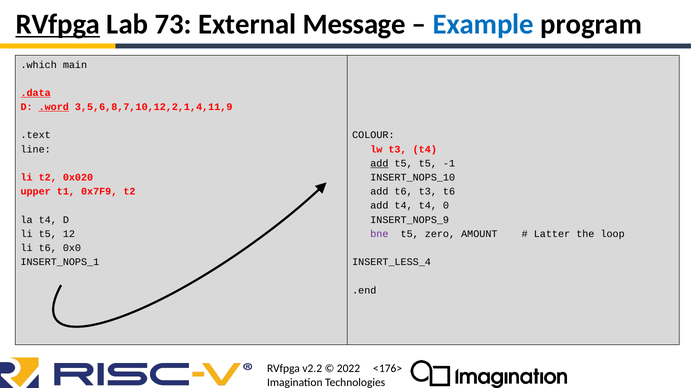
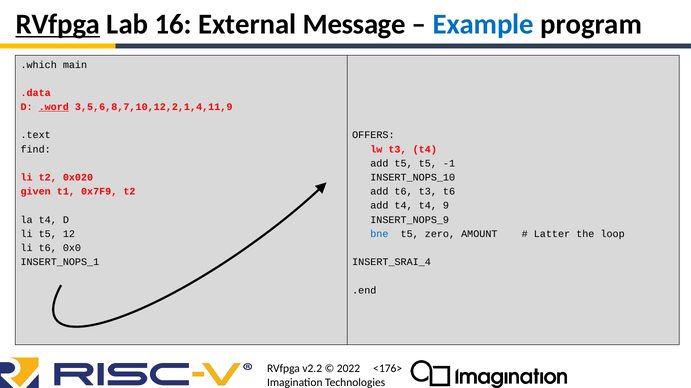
73: 73 -> 16
.data underline: present -> none
COLOUR: COLOUR -> OFFERS
line: line -> find
add at (379, 164) underline: present -> none
upper: upper -> given
0: 0 -> 9
bne colour: purple -> blue
INSERT_LESS_4: INSERT_LESS_4 -> INSERT_SRAI_4
